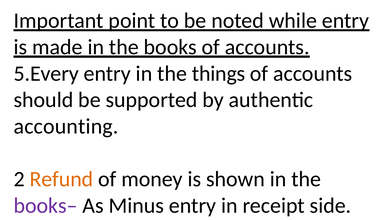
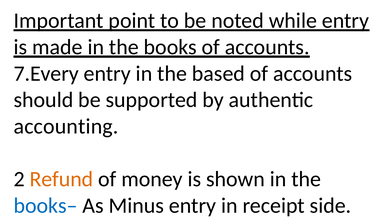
5.Every: 5.Every -> 7.Every
things: things -> based
books– colour: purple -> blue
